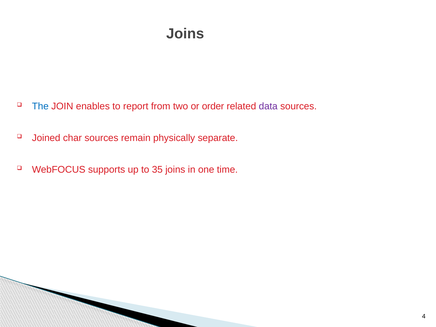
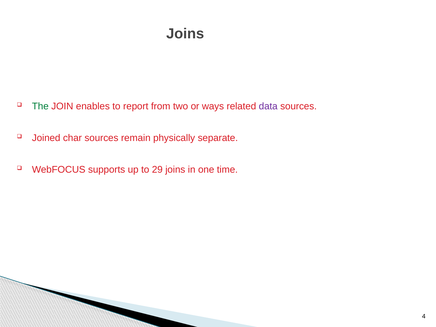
The colour: blue -> green
order: order -> ways
35: 35 -> 29
